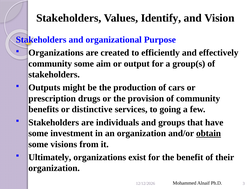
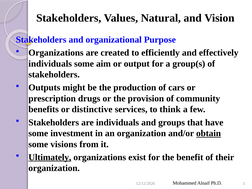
Identify: Identify -> Natural
community at (50, 64): community -> individuals
going: going -> think
Ultimately underline: none -> present
